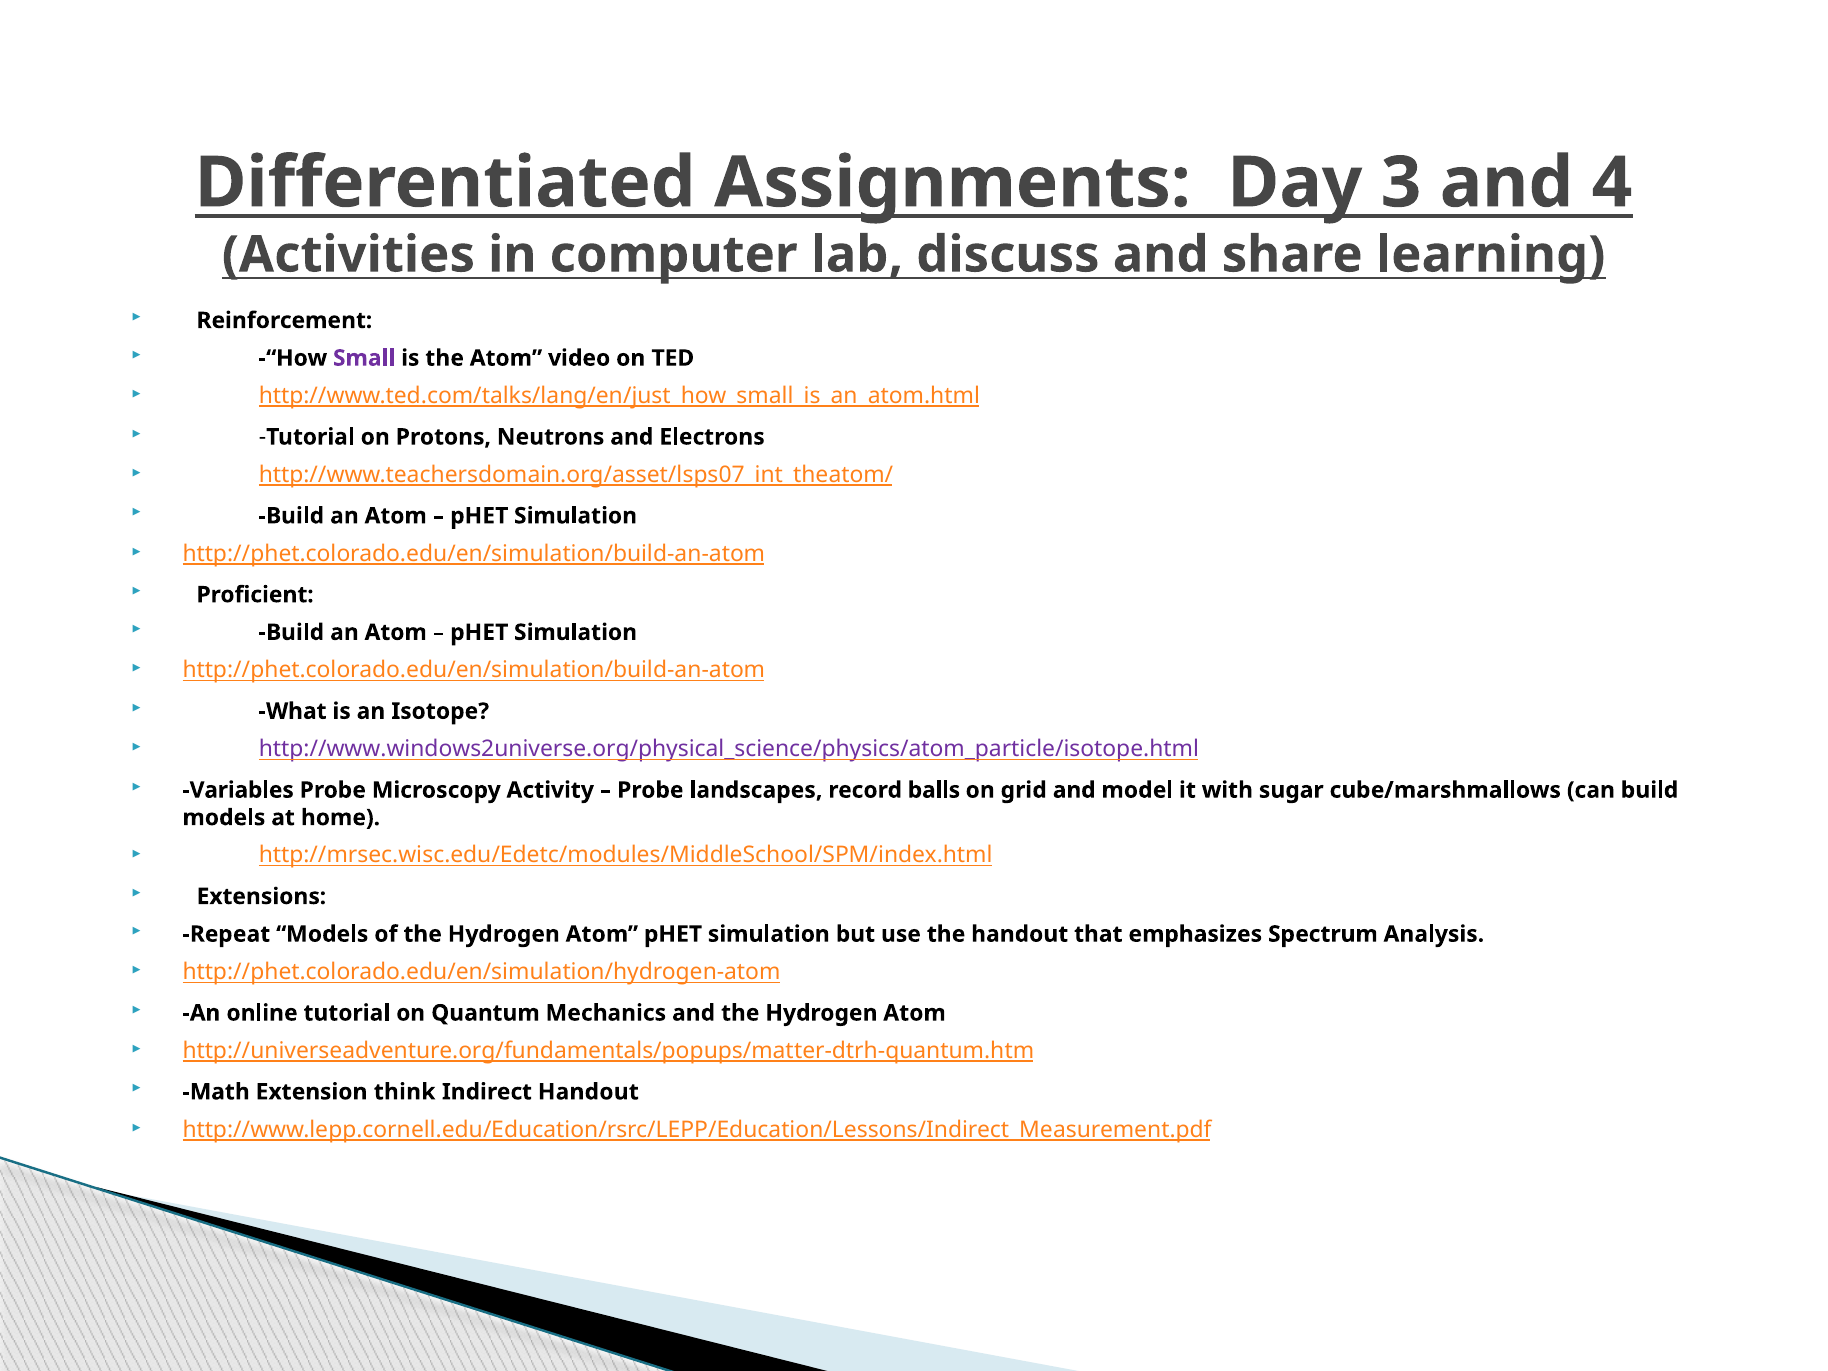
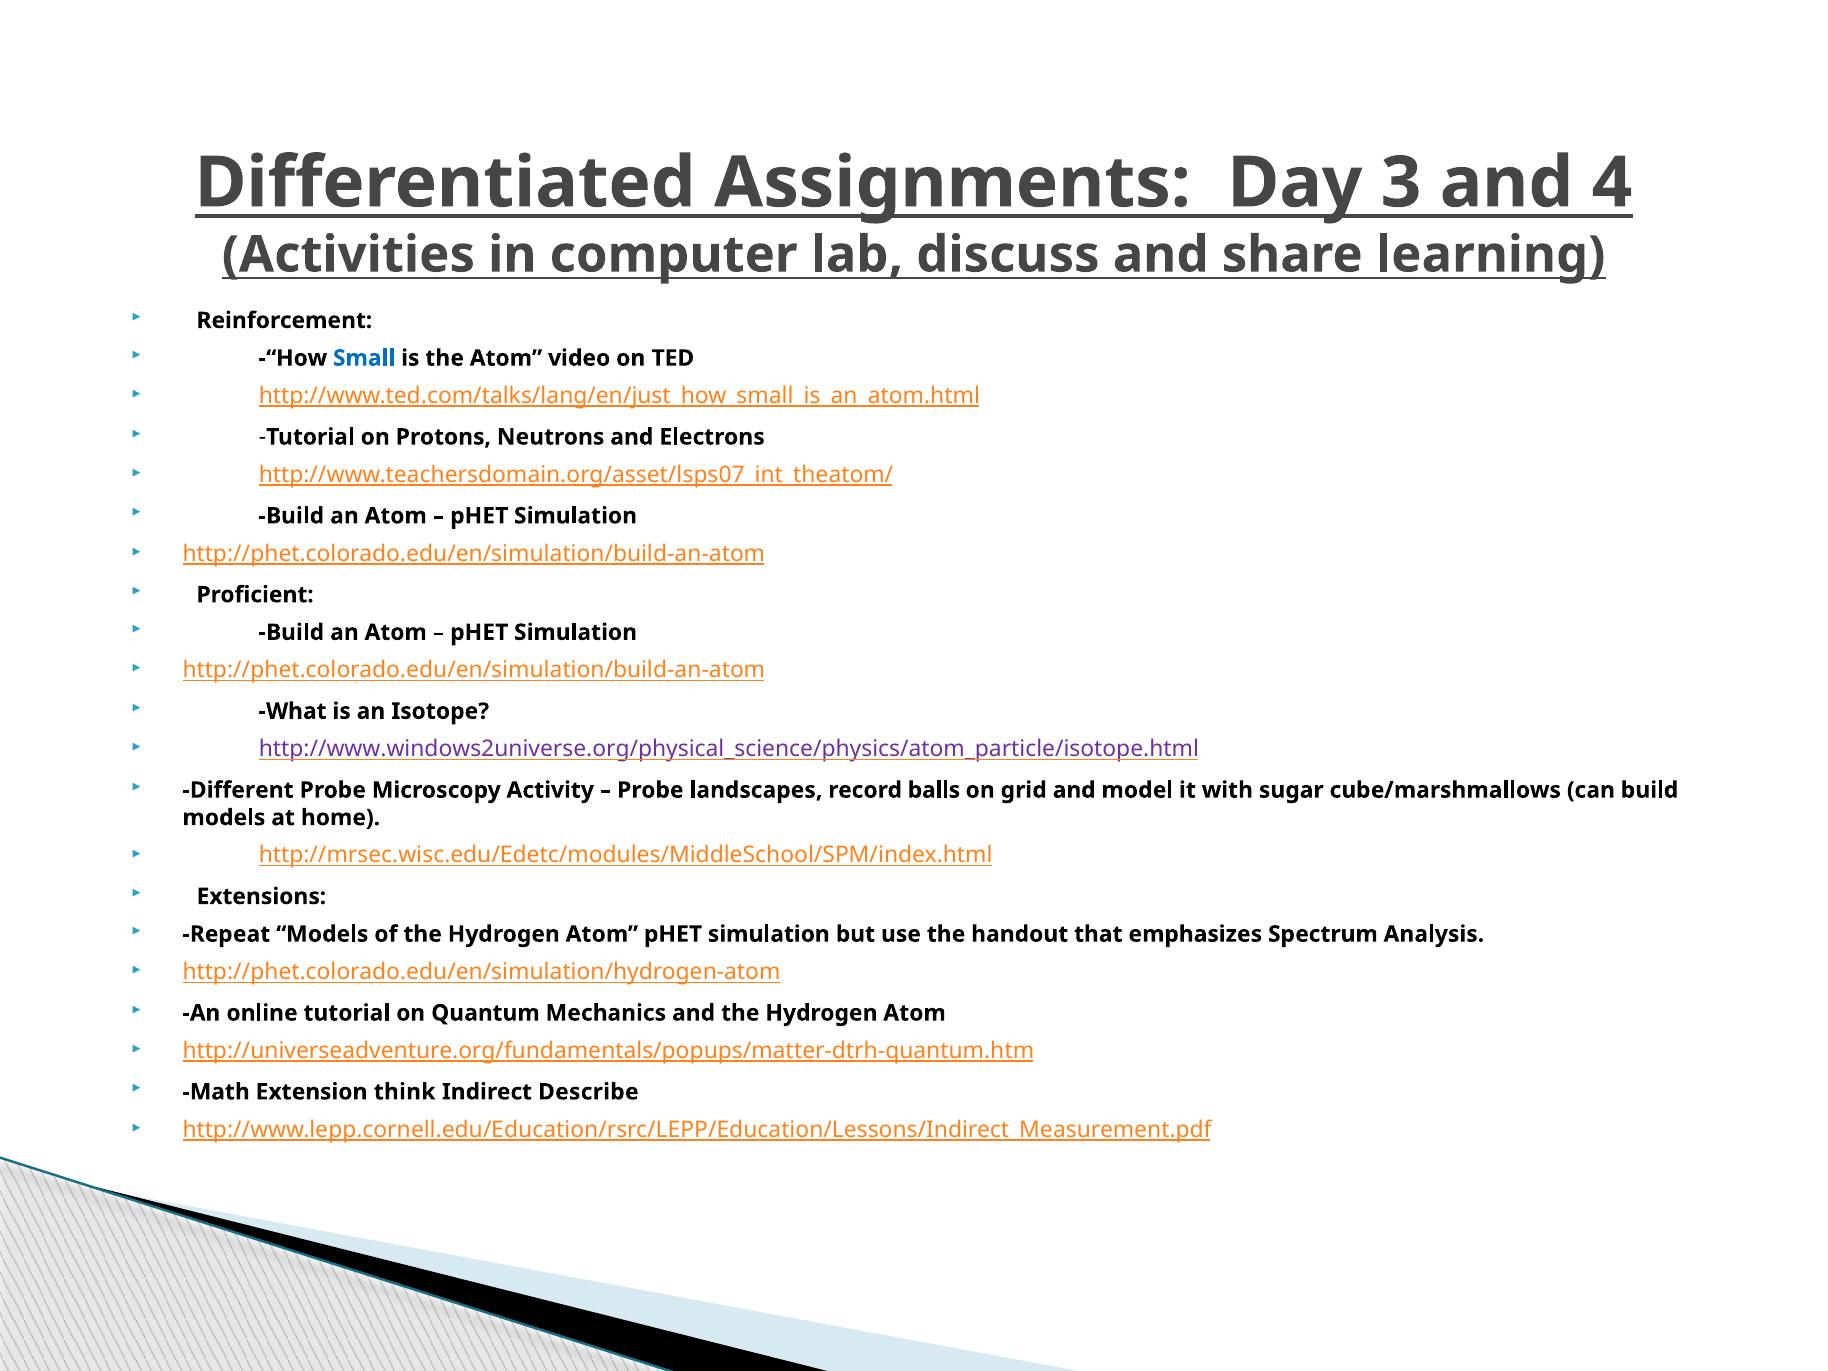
Small colour: purple -> blue
Variables: Variables -> Different
Indirect Handout: Handout -> Describe
